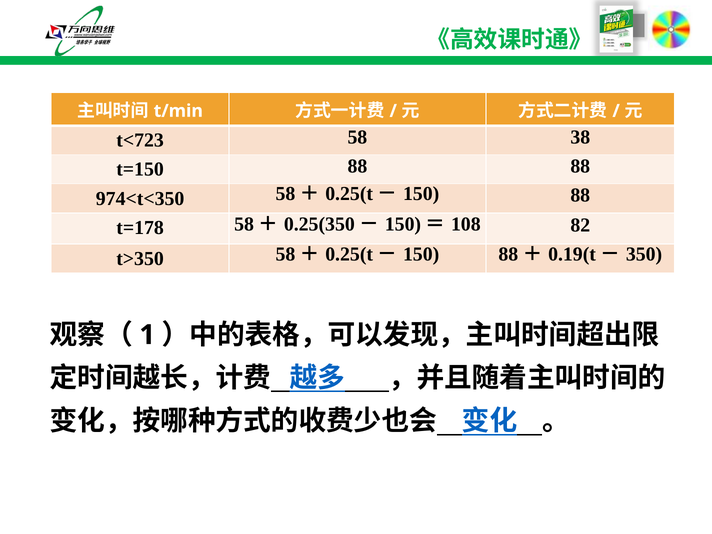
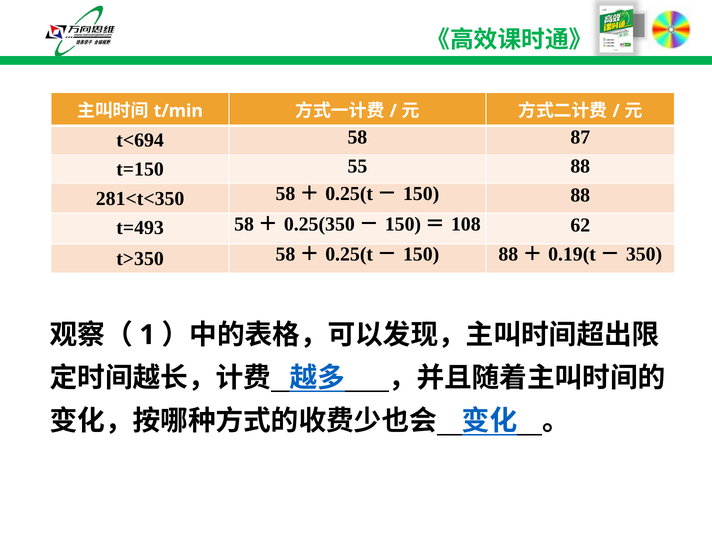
t<723: t<723 -> t<694
38: 38 -> 87
t=150 88: 88 -> 55
974<t<350: 974<t<350 -> 281<t<350
t=178: t=178 -> t=493
82: 82 -> 62
